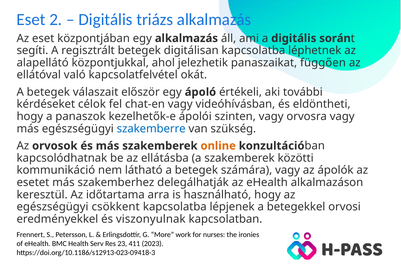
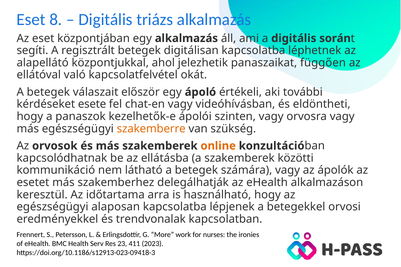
2: 2 -> 8
célok: célok -> esete
szakemberre colour: blue -> orange
csökkent: csökkent -> alaposan
viszonyulnak: viszonyulnak -> trendvonalak
